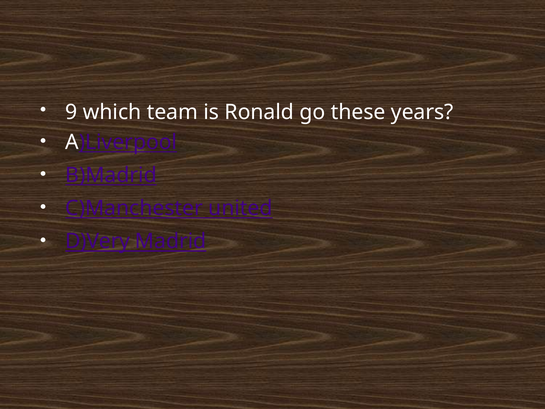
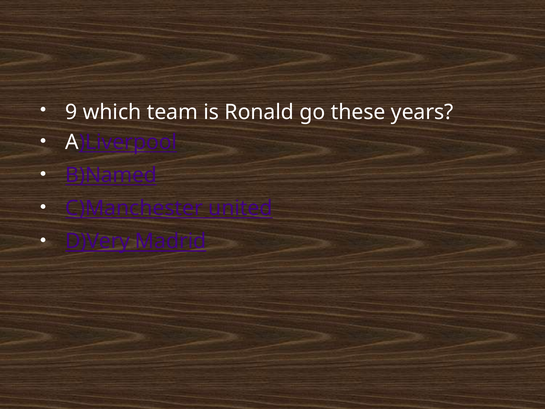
B)Madrid: B)Madrid -> B)Named
